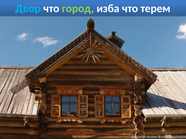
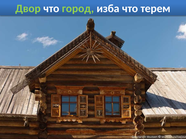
Двор colour: light blue -> light green
